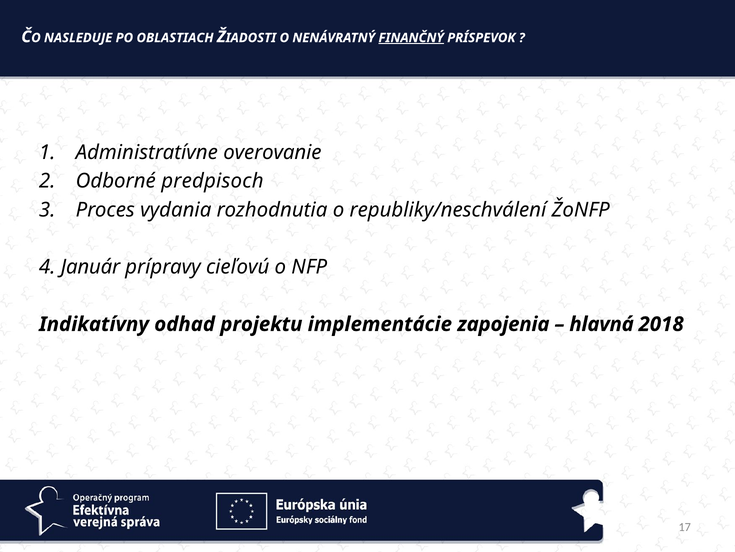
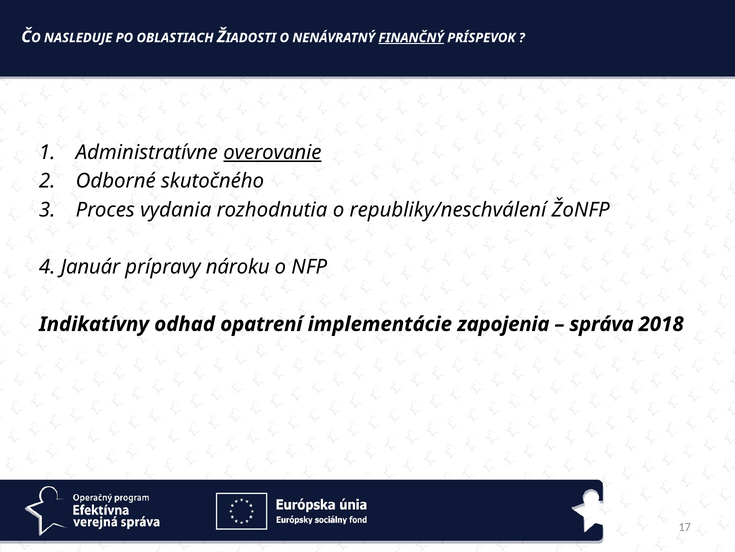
overovanie underline: none -> present
predpisoch: predpisoch -> skutočného
cieľovú: cieľovú -> nároku
projektu: projektu -> opatrení
hlavná: hlavná -> správa
